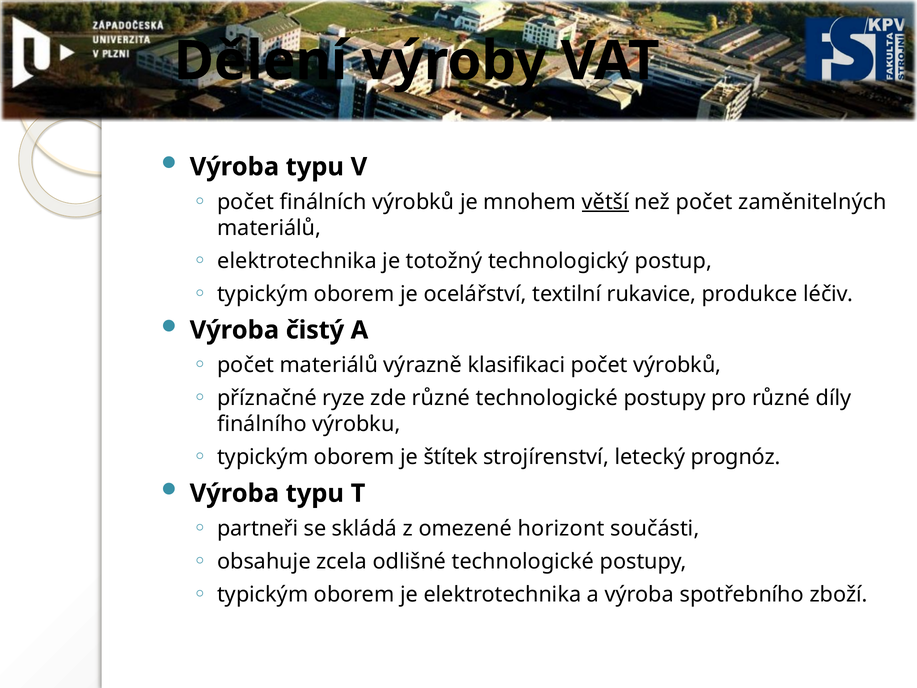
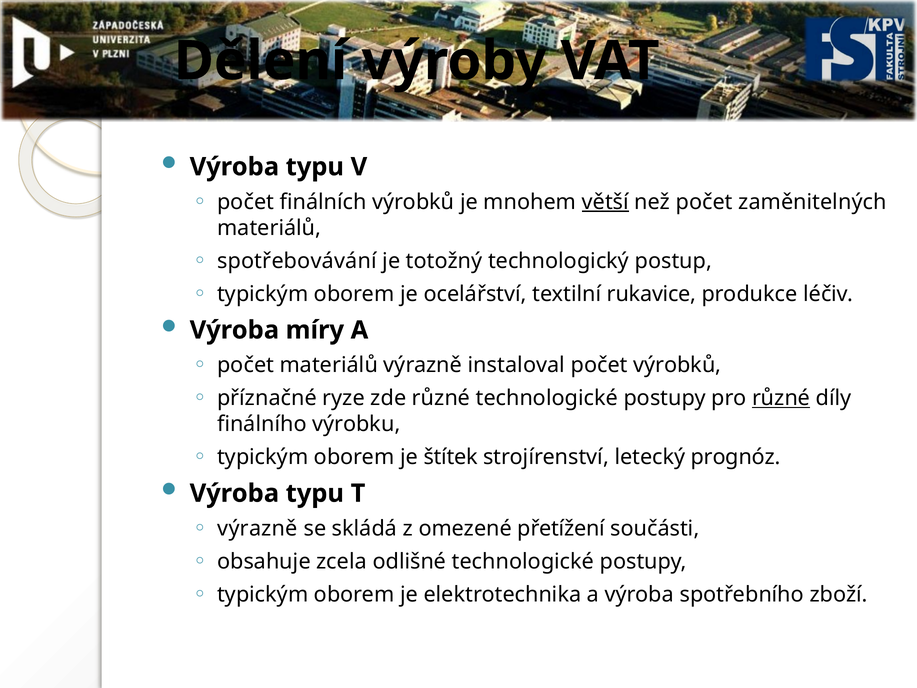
elektrotechnika at (297, 261): elektrotechnika -> spotřebovávání
čistý: čistý -> míry
klasifikaci: klasifikaci -> instaloval
různé at (781, 398) underline: none -> present
partneři at (258, 528): partneři -> výrazně
horizont: horizont -> přetížení
